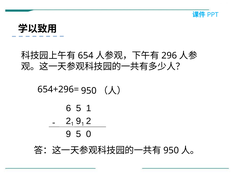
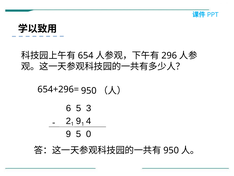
5 1: 1 -> 3
9 2: 2 -> 4
